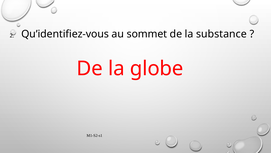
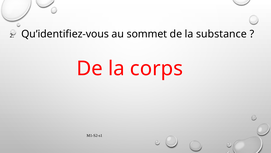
globe: globe -> corps
